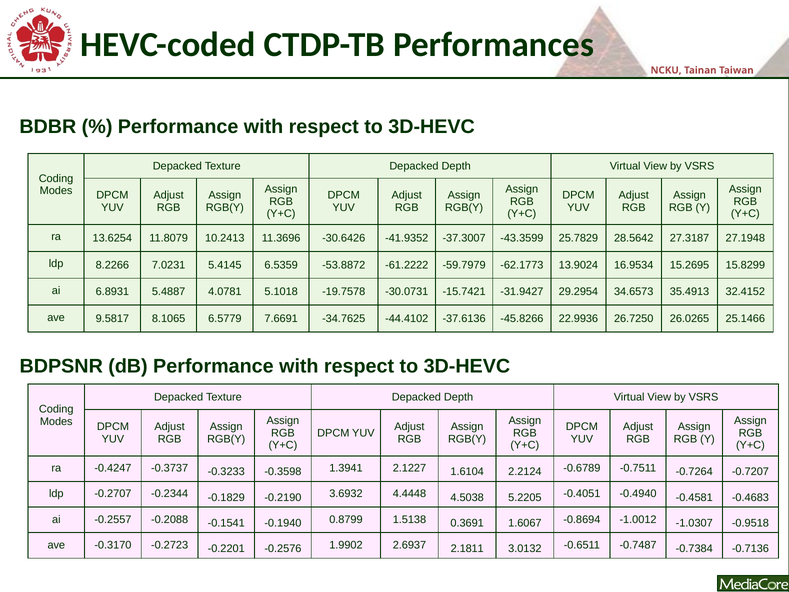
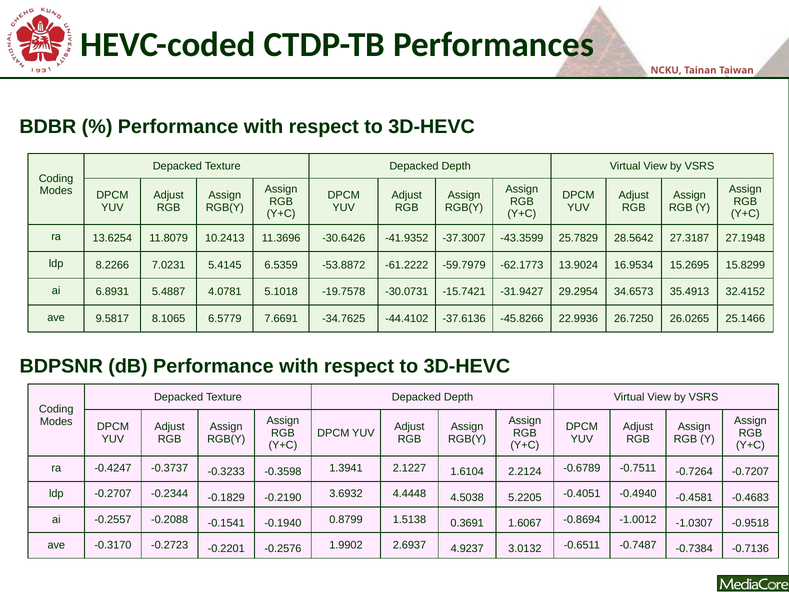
2.1811: 2.1811 -> 4.9237
